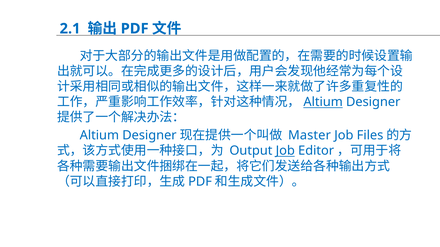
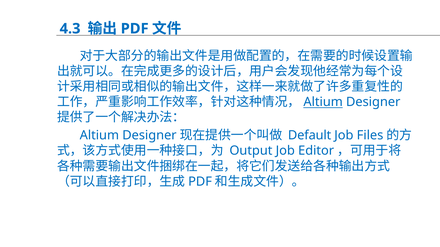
2.1: 2.1 -> 4.3
Master: Master -> Default
Job at (285, 151) underline: present -> none
